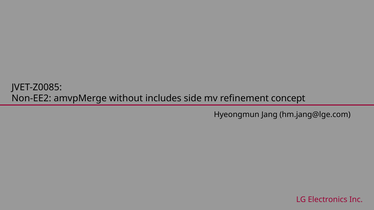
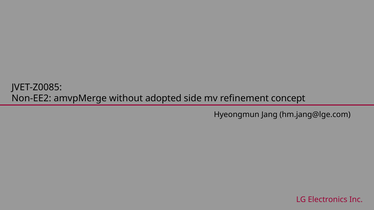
includes: includes -> adopted
